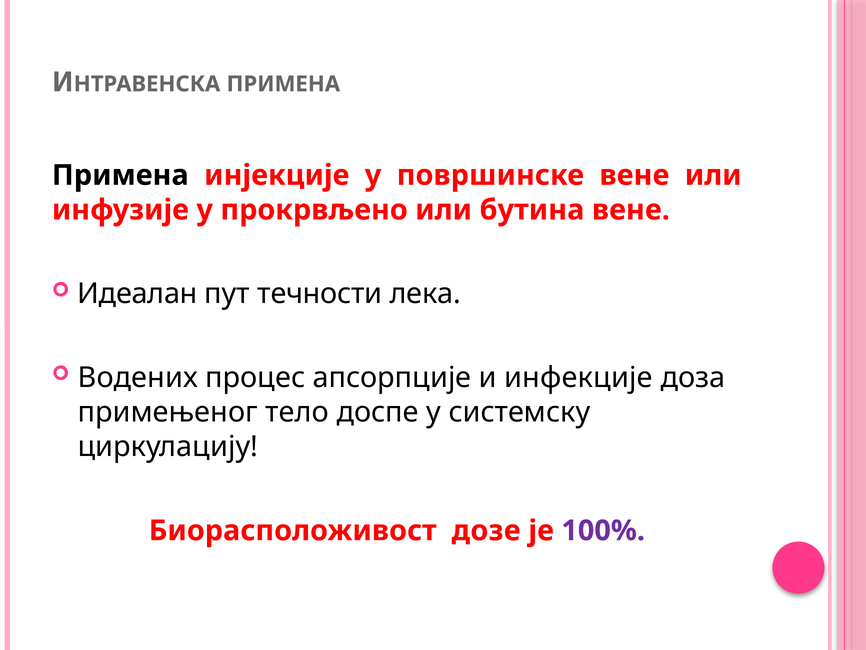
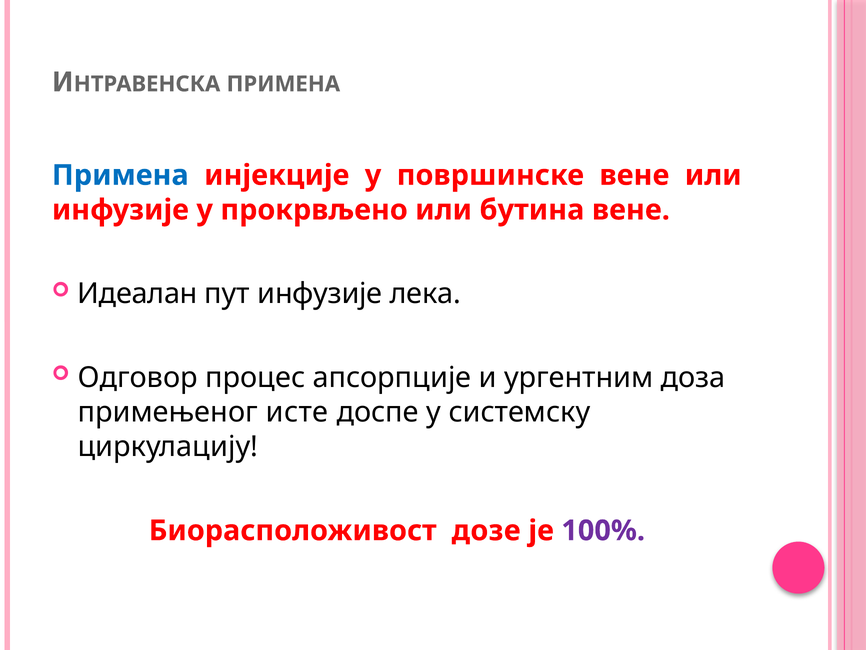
Примена at (120, 175) colour: black -> blue
пут течности: течности -> инфузије
Водених: Водених -> Одговор
инфекције: инфекције -> ургентним
тело: тело -> исте
